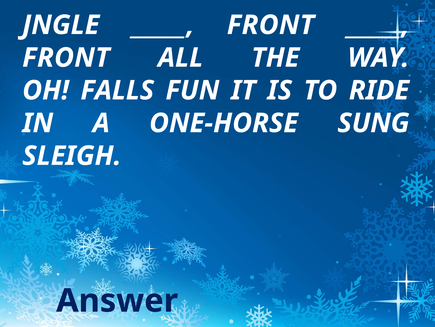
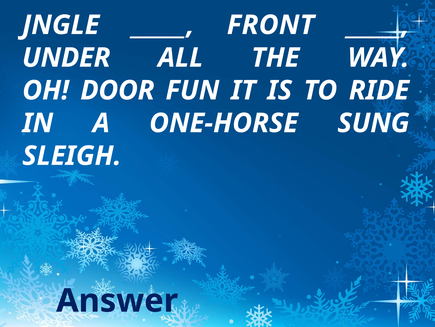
FRONT at (66, 58): FRONT -> UNDER
FALLS: FALLS -> DOOR
